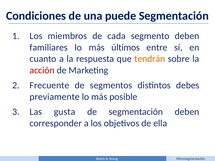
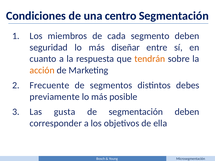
puede: puede -> centro
familiares: familiares -> seguridad
últimos: últimos -> diseñar
acción colour: red -> orange
